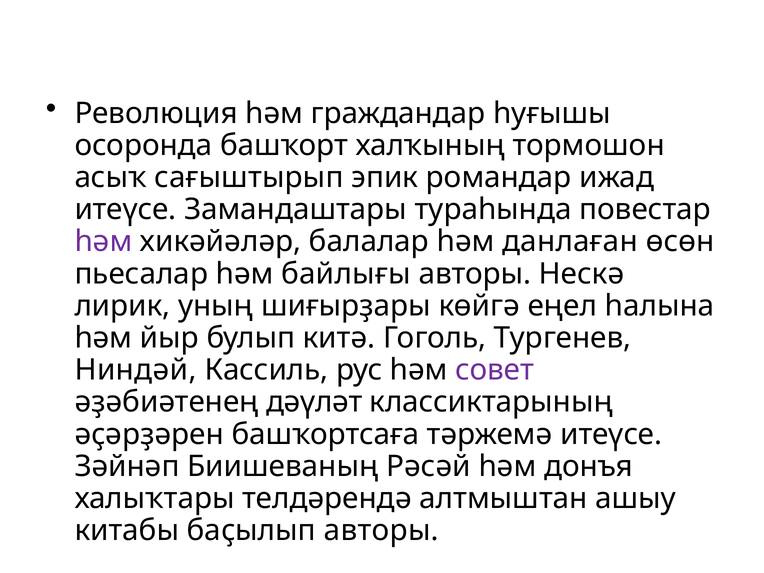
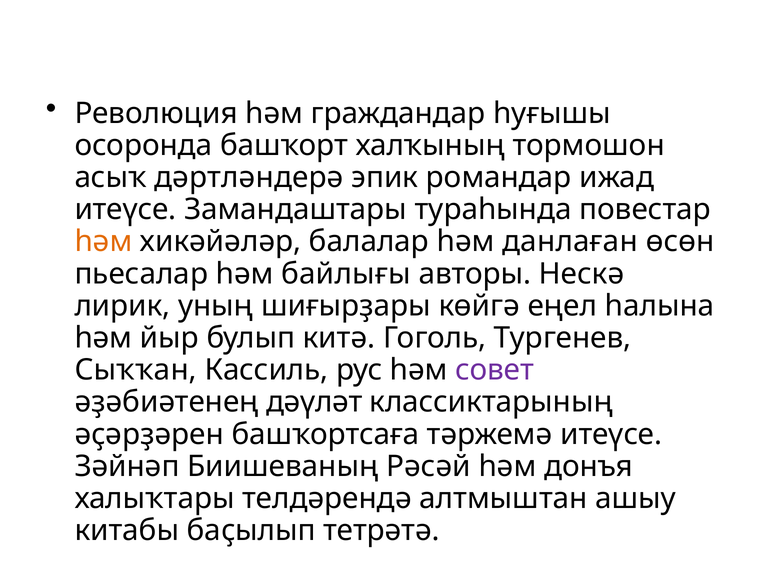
сағыштырып: сағыштырып -> дәртләндерә
һәм at (103, 242) colour: purple -> orange
Ниндәй: Ниндәй -> Сыҡҡан
баҫылып авторы: авторы -> тетрәтә
